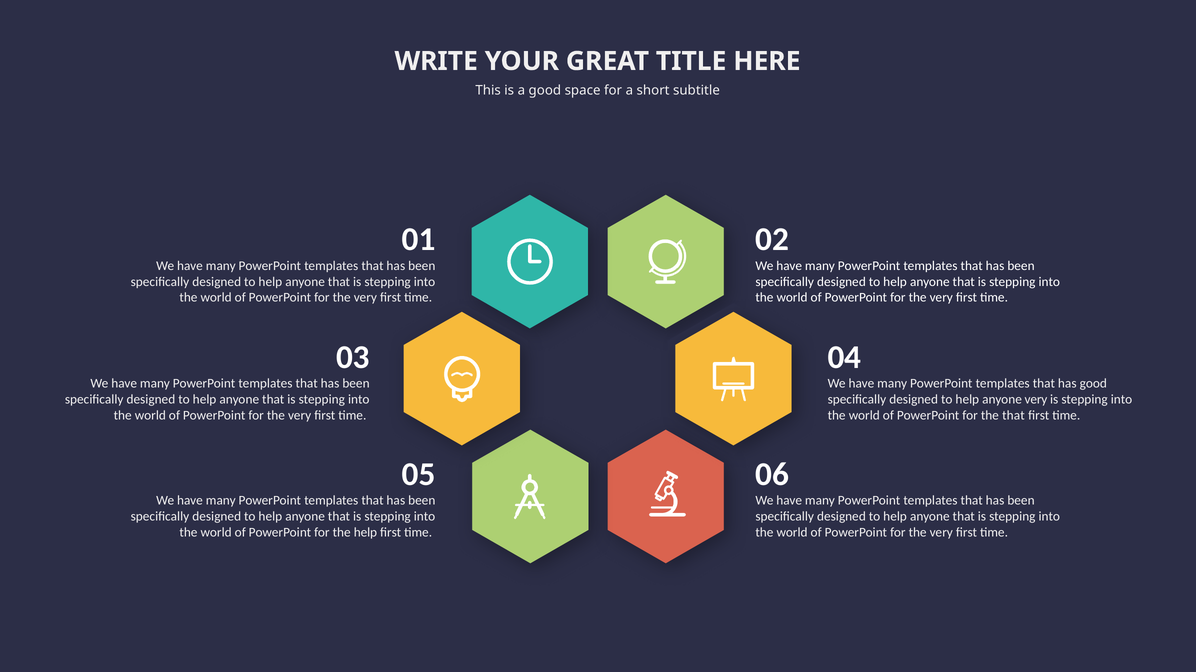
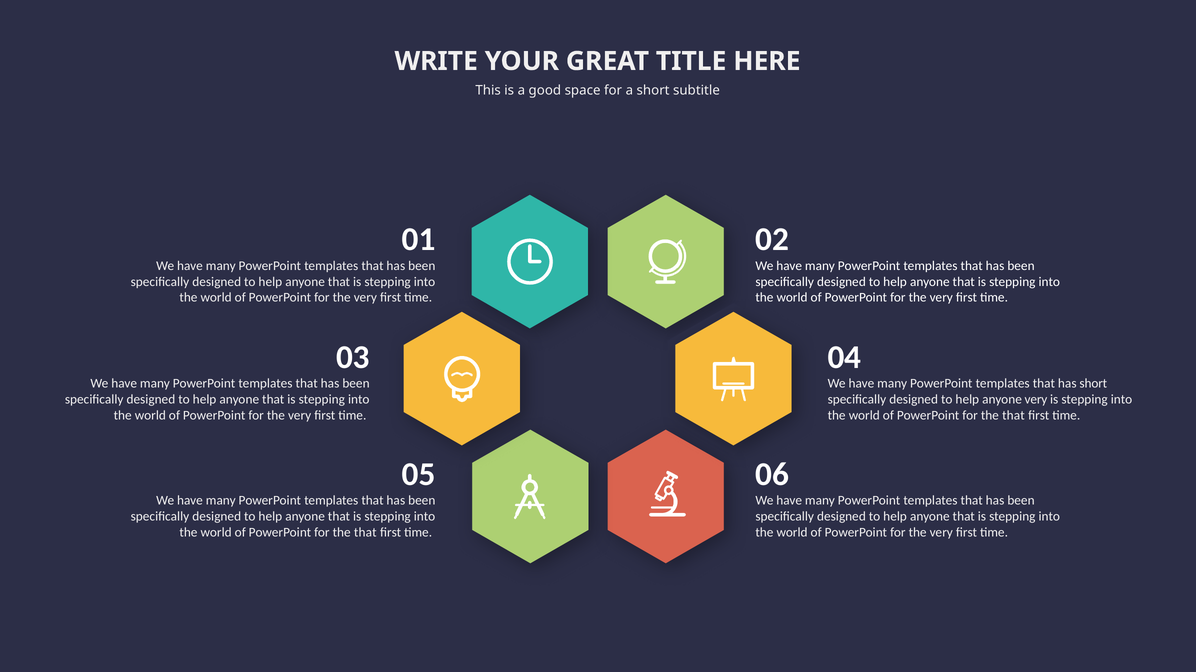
has good: good -> short
help at (365, 533): help -> that
